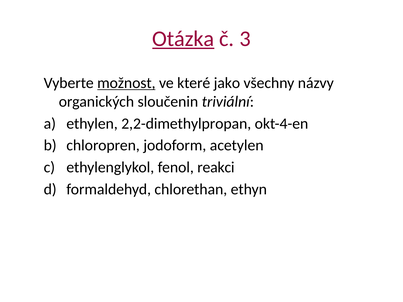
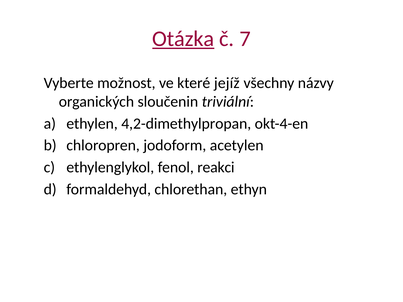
3: 3 -> 7
možnost underline: present -> none
jako: jako -> jejíž
2,2-dimethylpropan: 2,2-dimethylpropan -> 4,2-dimethylpropan
